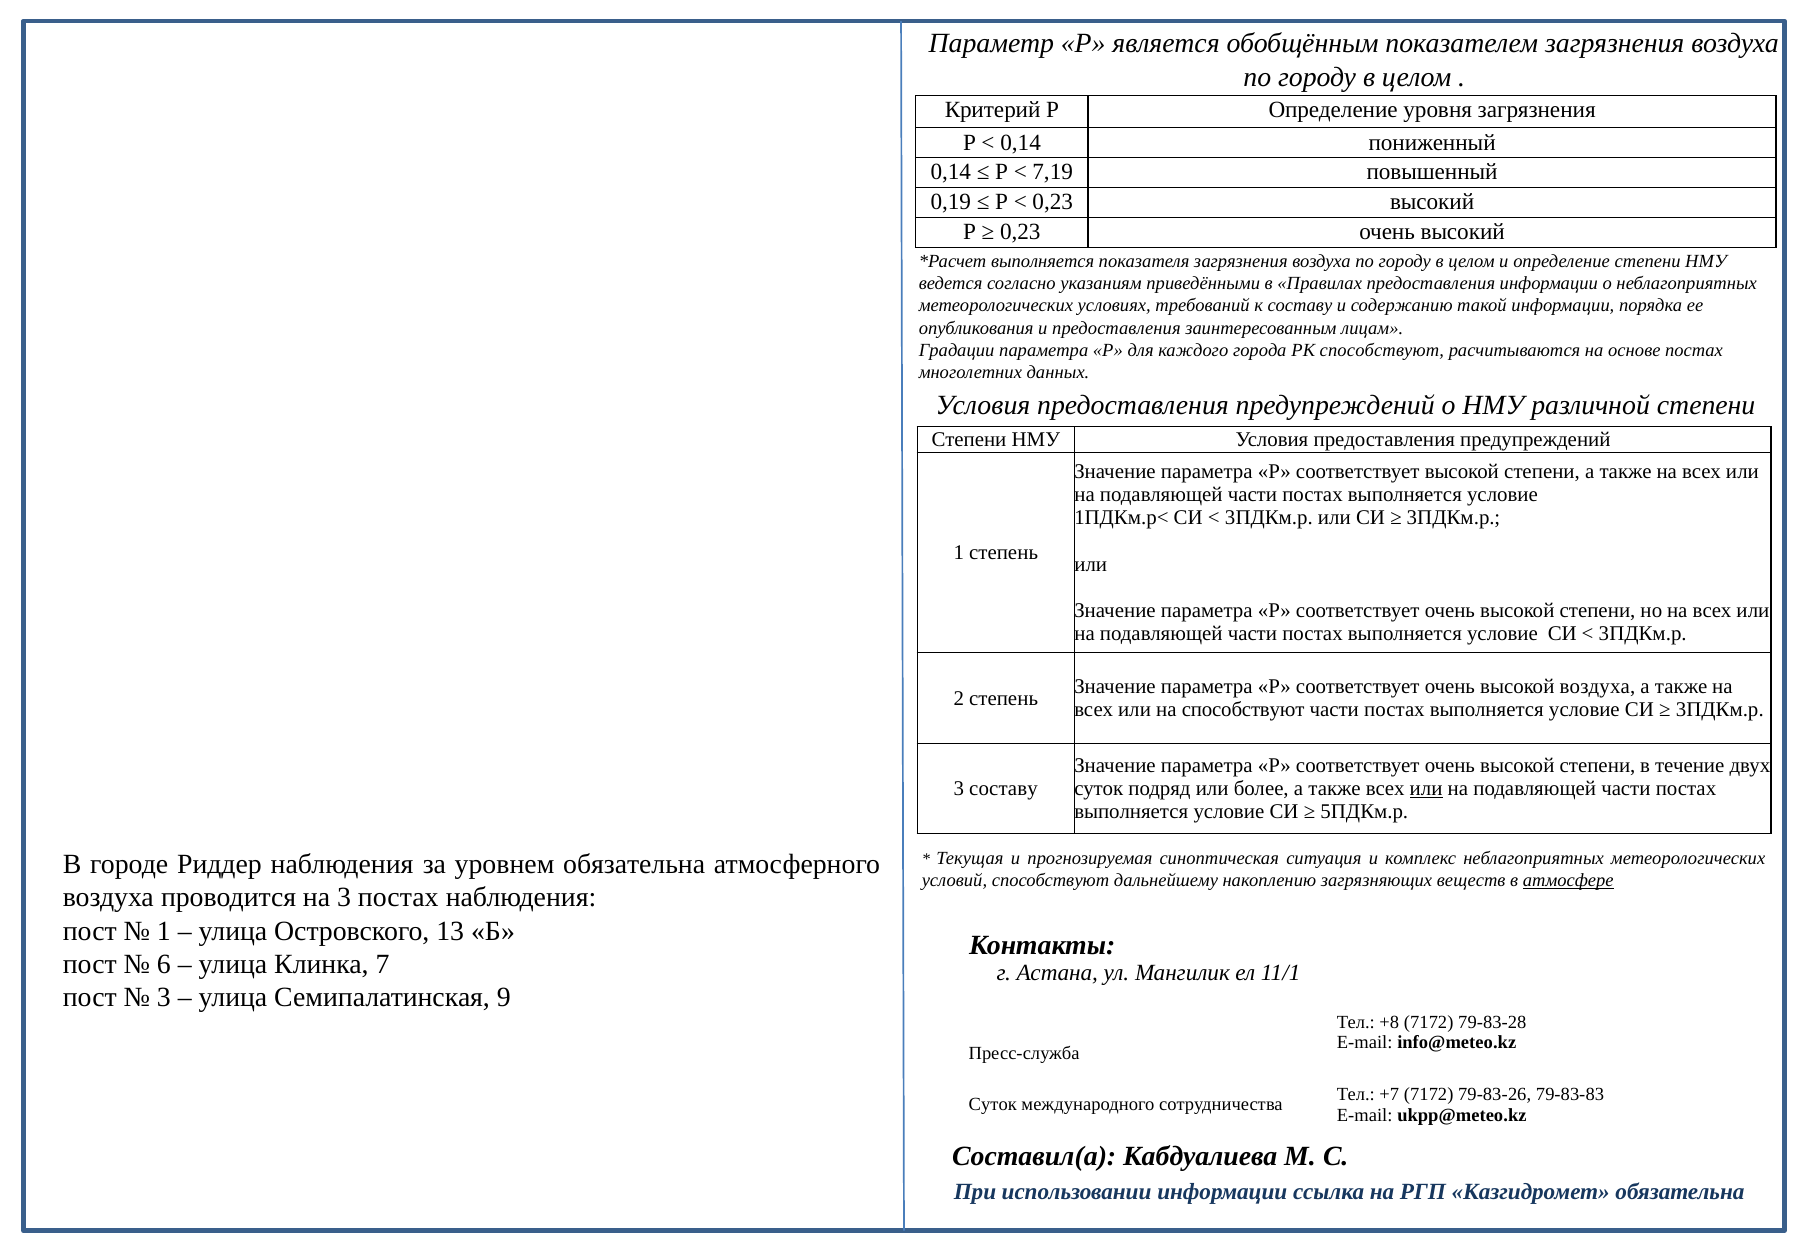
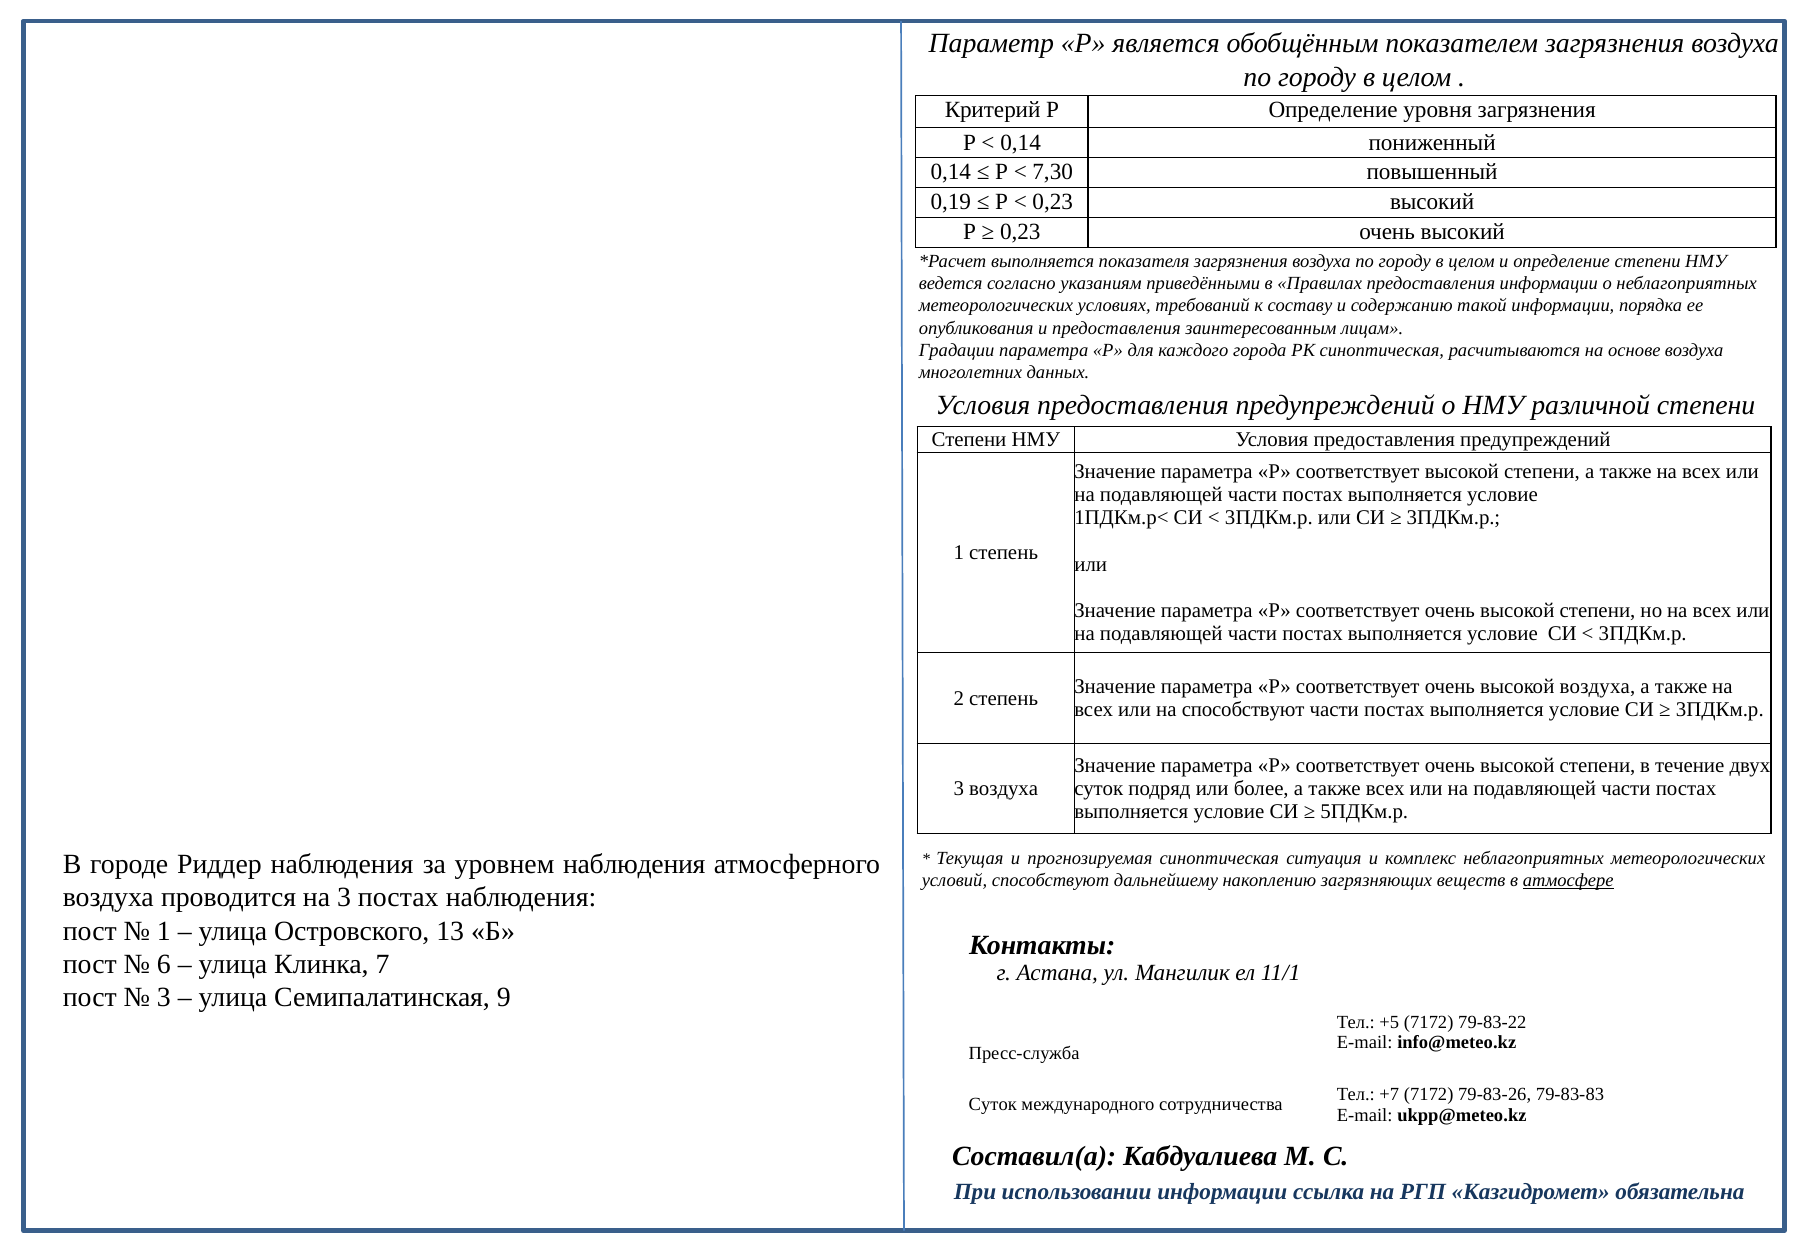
7,19: 7,19 -> 7,30
РК способствуют: способствуют -> синоптическая
основе постах: постах -> воздуха
3 составу: составу -> воздуха
или at (1426, 789) underline: present -> none
уровнем обязательна: обязательна -> наблюдения
+8: +8 -> +5
79-83-28: 79-83-28 -> 79-83-22
